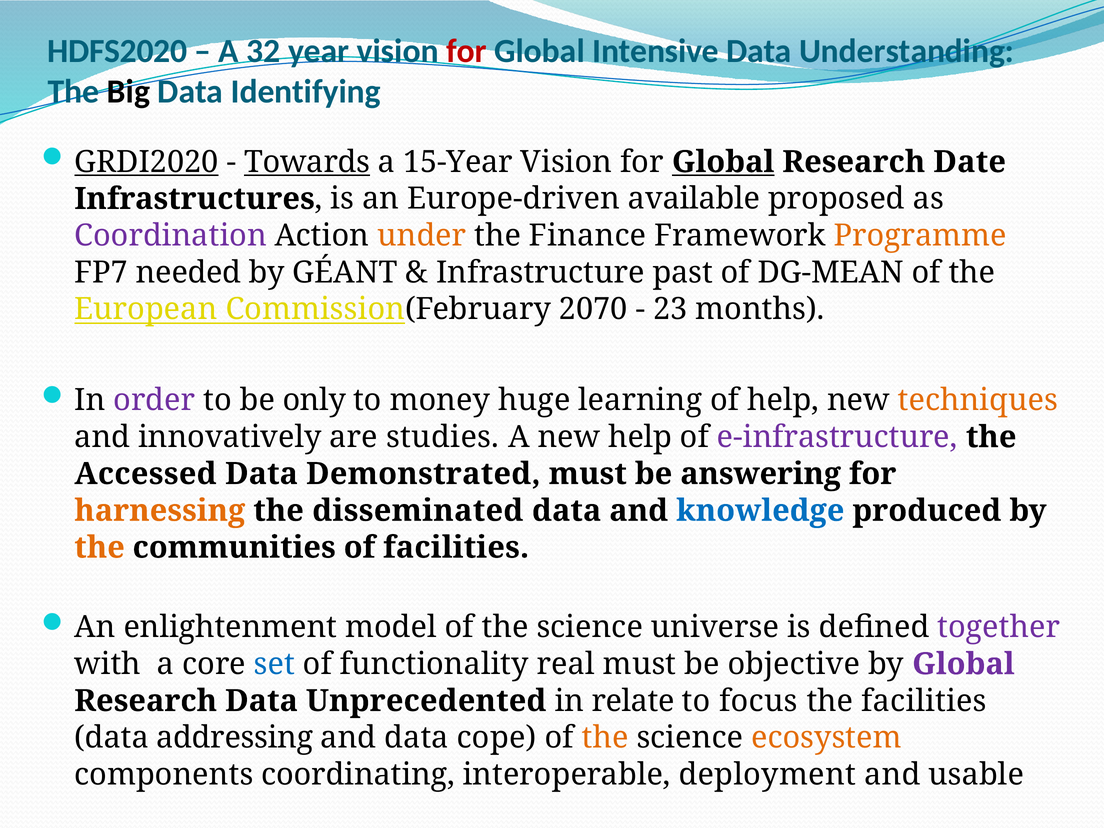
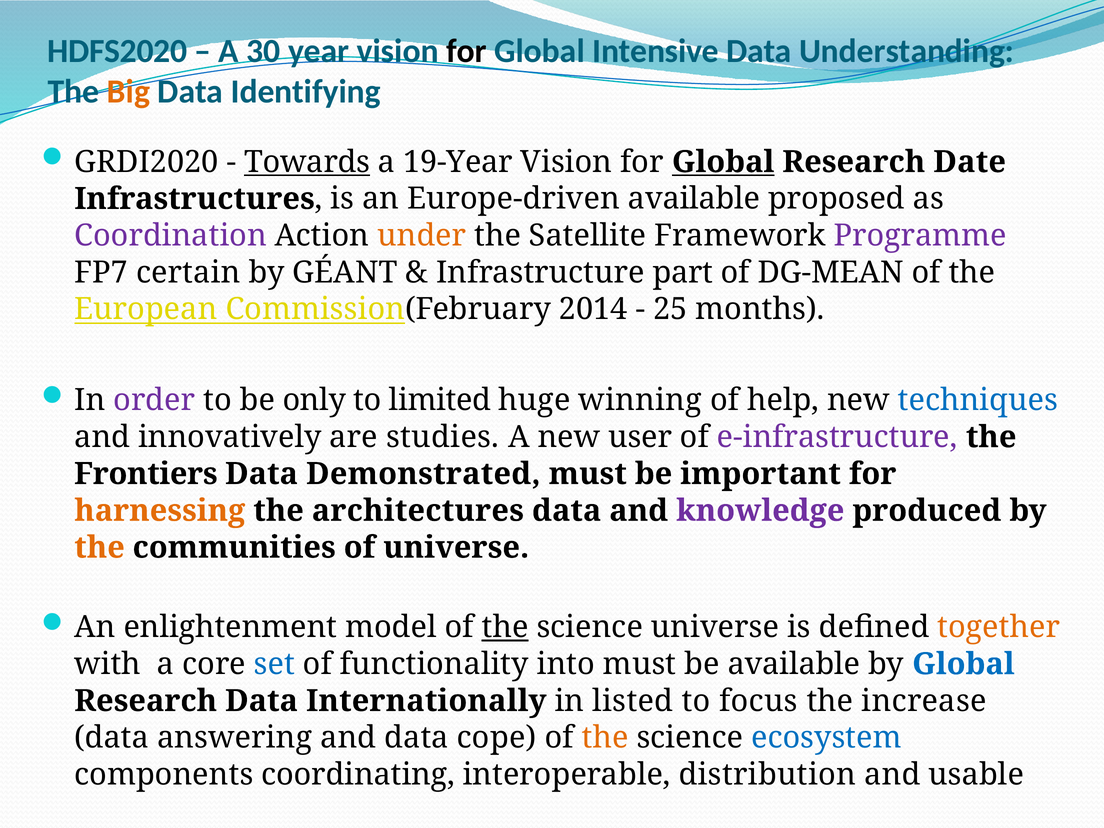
32: 32 -> 30
for at (467, 51) colour: red -> black
Big colour: black -> orange
GRDI2020 underline: present -> none
15-Year: 15-Year -> 19-Year
Finance: Finance -> Satellite
Programme colour: orange -> purple
needed: needed -> certain
past: past -> part
2070: 2070 -> 2014
23: 23 -> 25
money: money -> limited
learning: learning -> winning
techniques colour: orange -> blue
new help: help -> user
Accessed: Accessed -> Frontiers
answering: answering -> important
disseminated: disseminated -> architectures
knowledge colour: blue -> purple
of facilities: facilities -> universe
the at (505, 627) underline: none -> present
together colour: purple -> orange
real: real -> into
be objective: objective -> available
Global at (963, 664) colour: purple -> blue
Unprecedented: Unprecedented -> Internationally
relate: relate -> listed
the facilities: facilities -> increase
addressing: addressing -> answering
ecosystem colour: orange -> blue
deployment: deployment -> distribution
